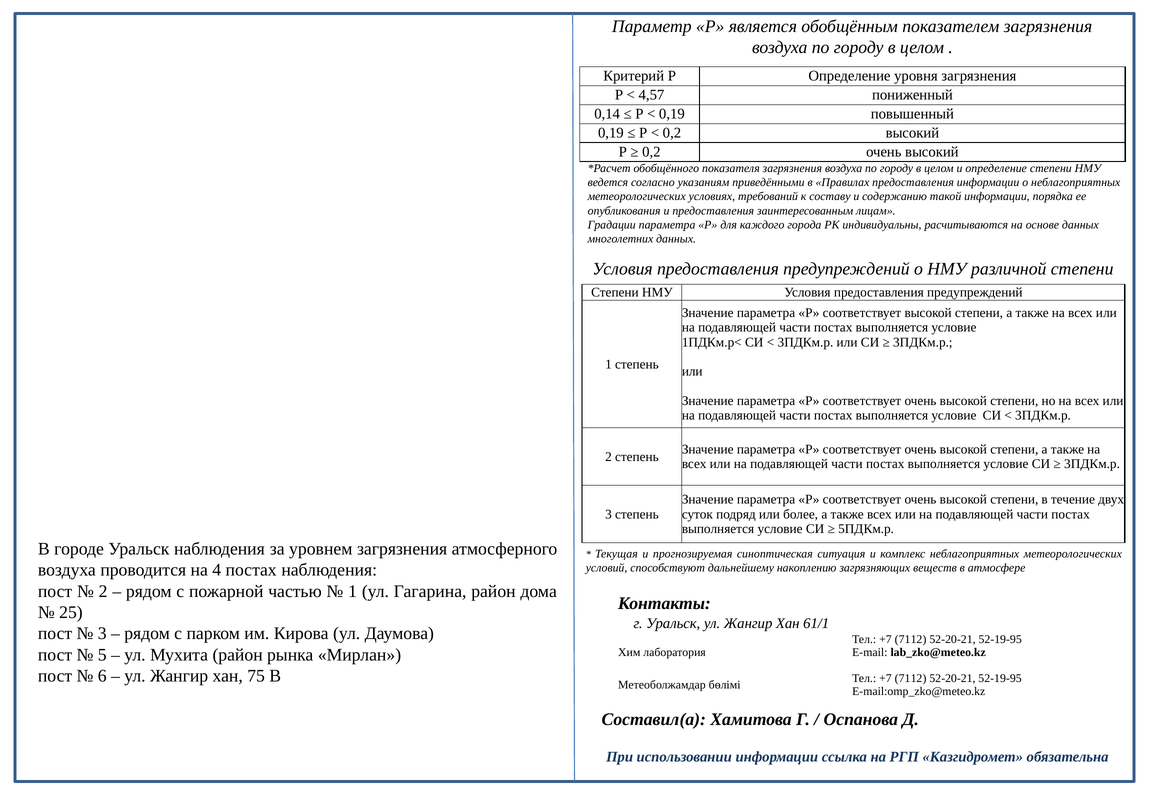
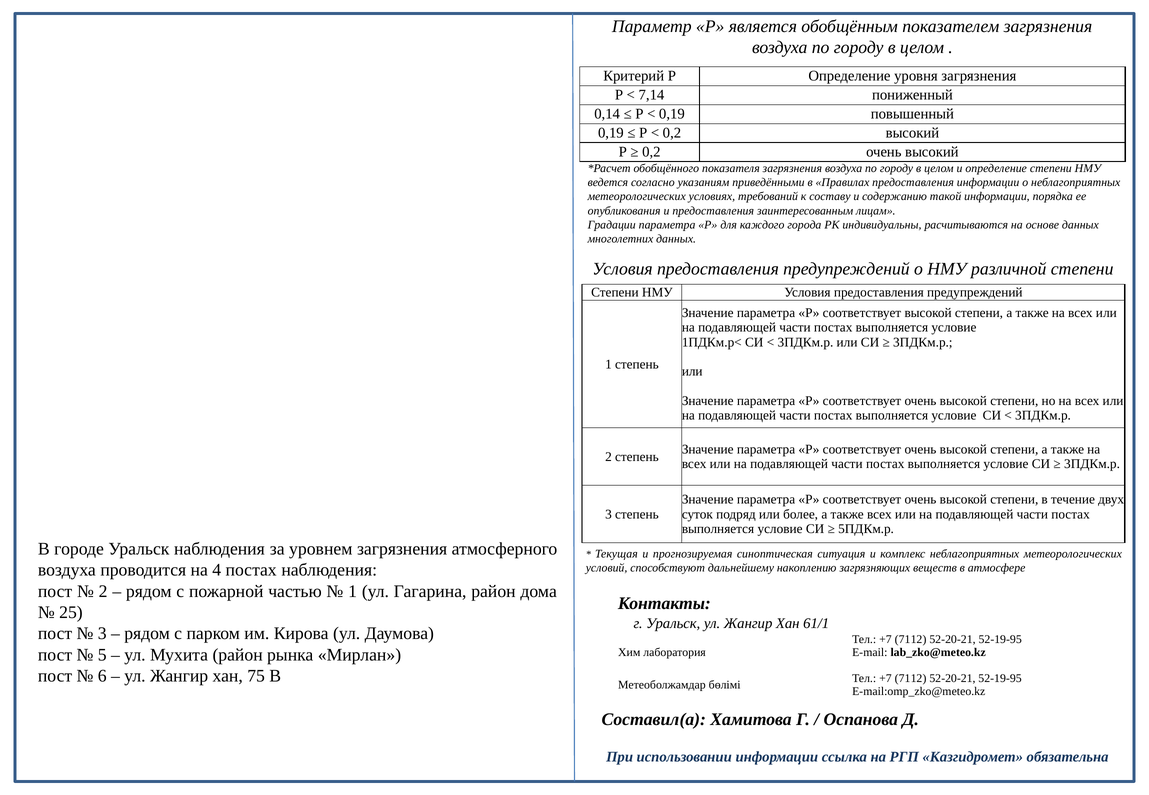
4,57: 4,57 -> 7,14
